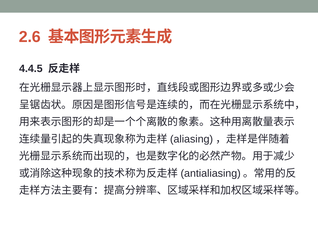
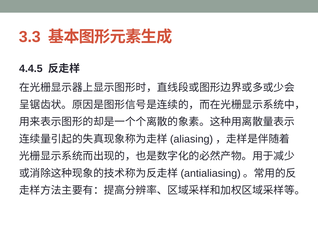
2.6: 2.6 -> 3.3
